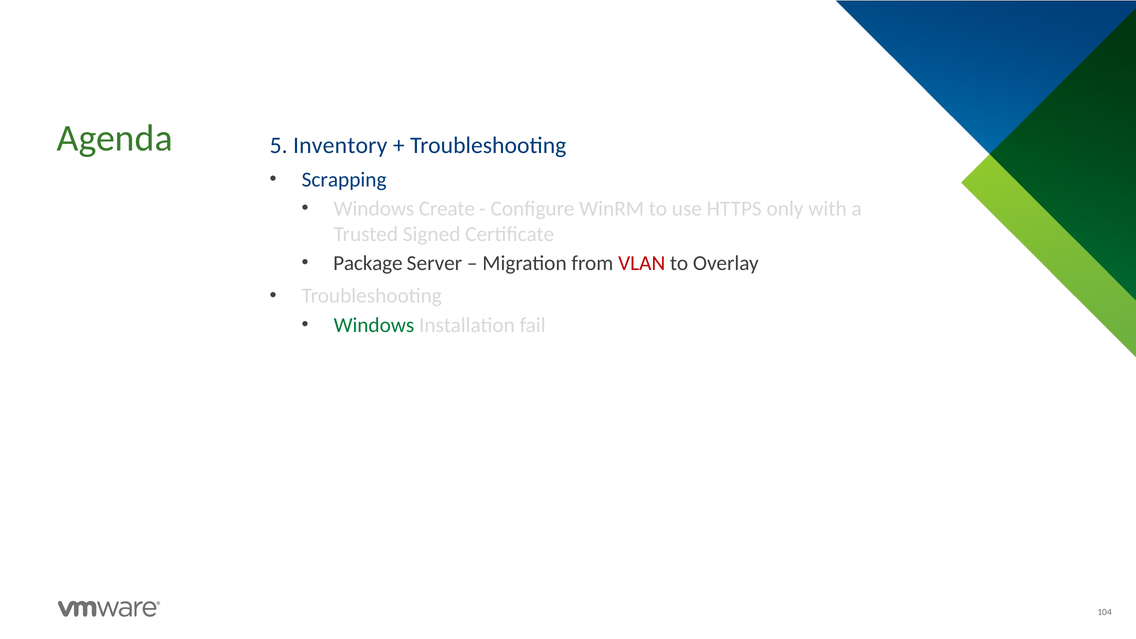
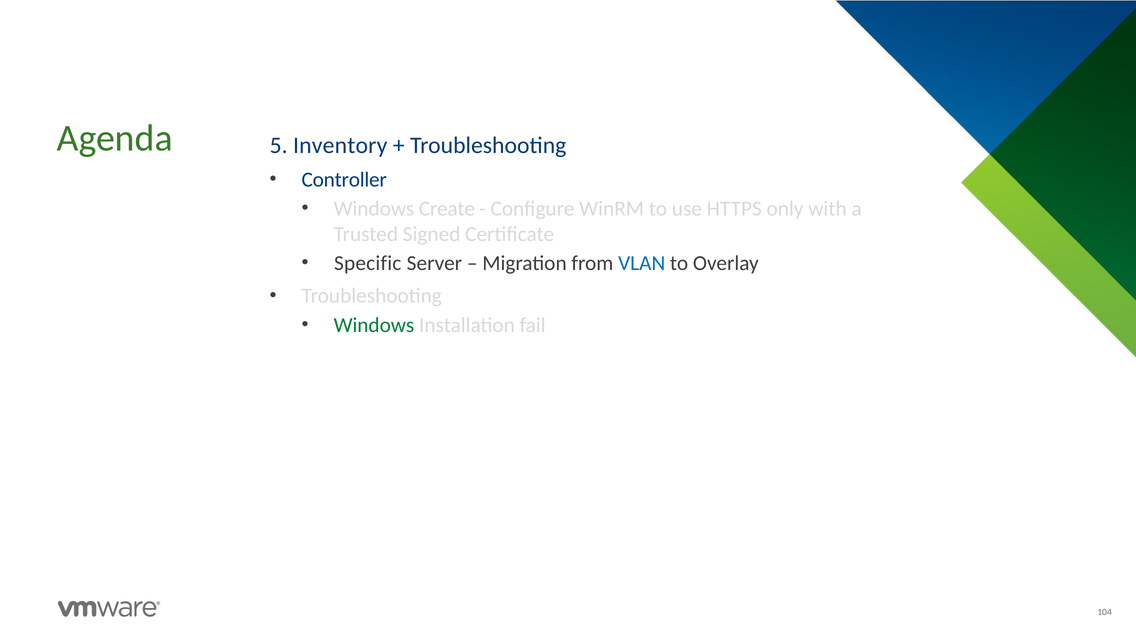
Scrapping: Scrapping -> Controller
Package: Package -> Specific
VLAN colour: red -> blue
